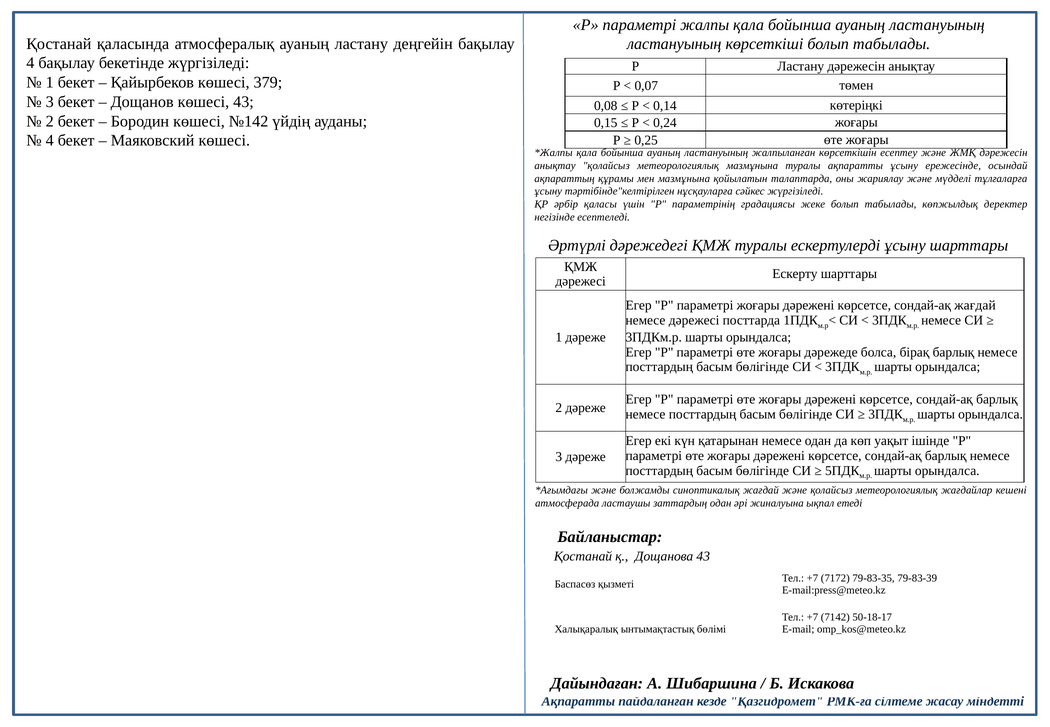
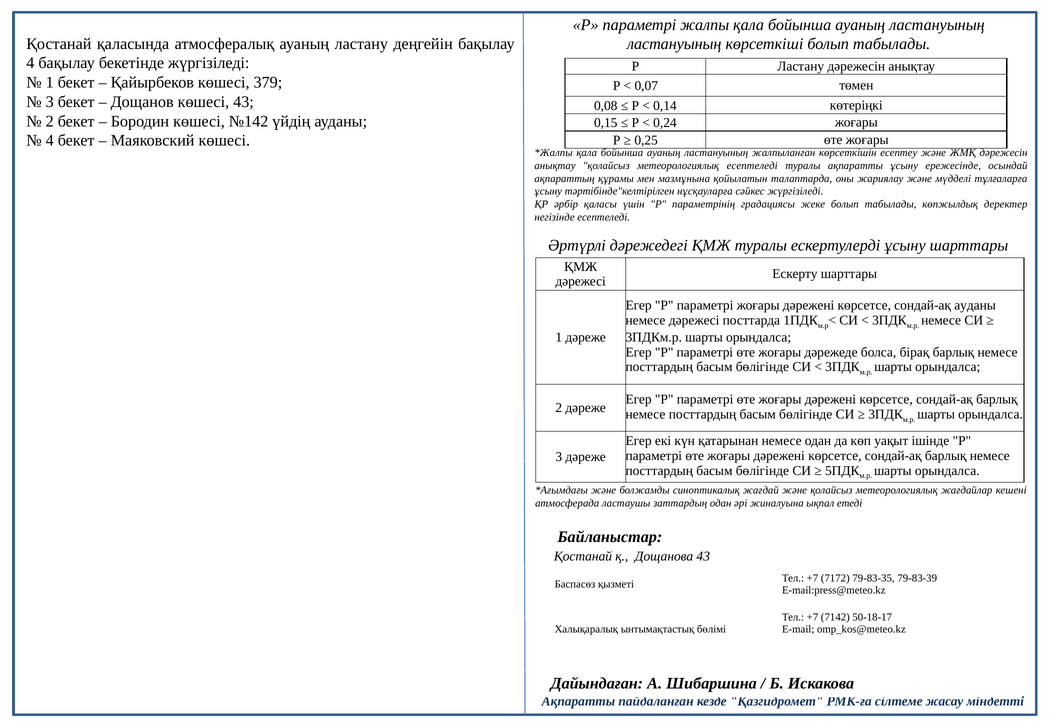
метеорологиялық мазмұнына: мазмұнына -> есептеледі
сондай-ақ жағдай: жағдай -> ауданы
